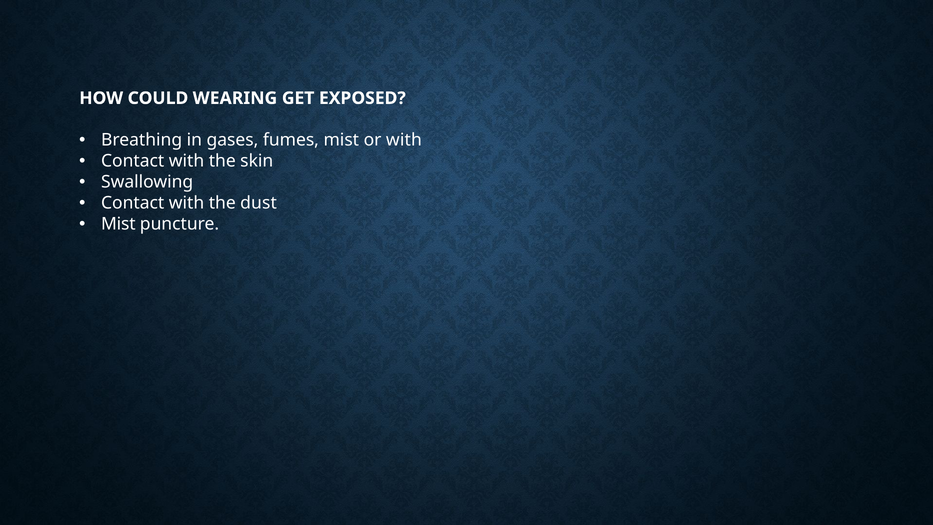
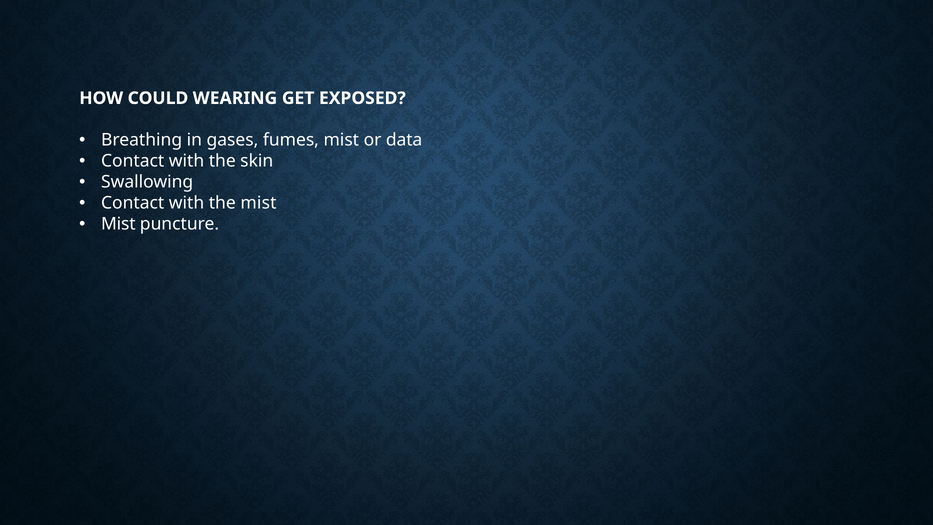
or with: with -> data
the dust: dust -> mist
